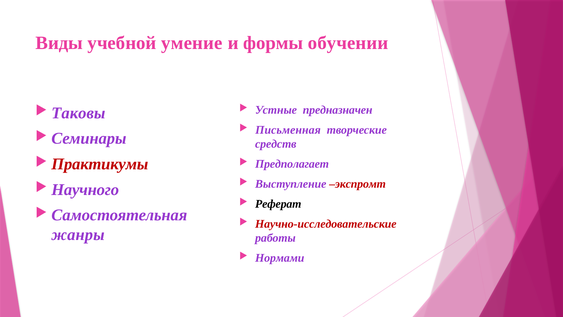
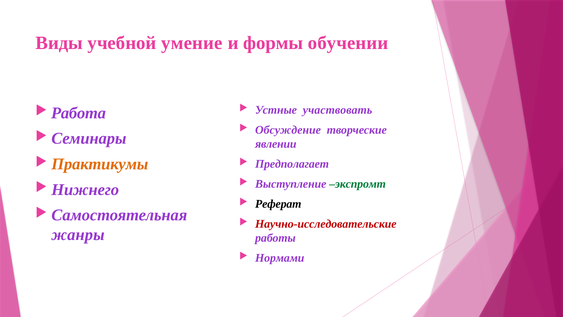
предназначен: предназначен -> участвовать
Таковы: Таковы -> Работа
Письменная: Письменная -> Обсуждение
средств: средств -> явлении
Практикумы colour: red -> orange
экспромт colour: red -> green
Научного: Научного -> Нижнего
